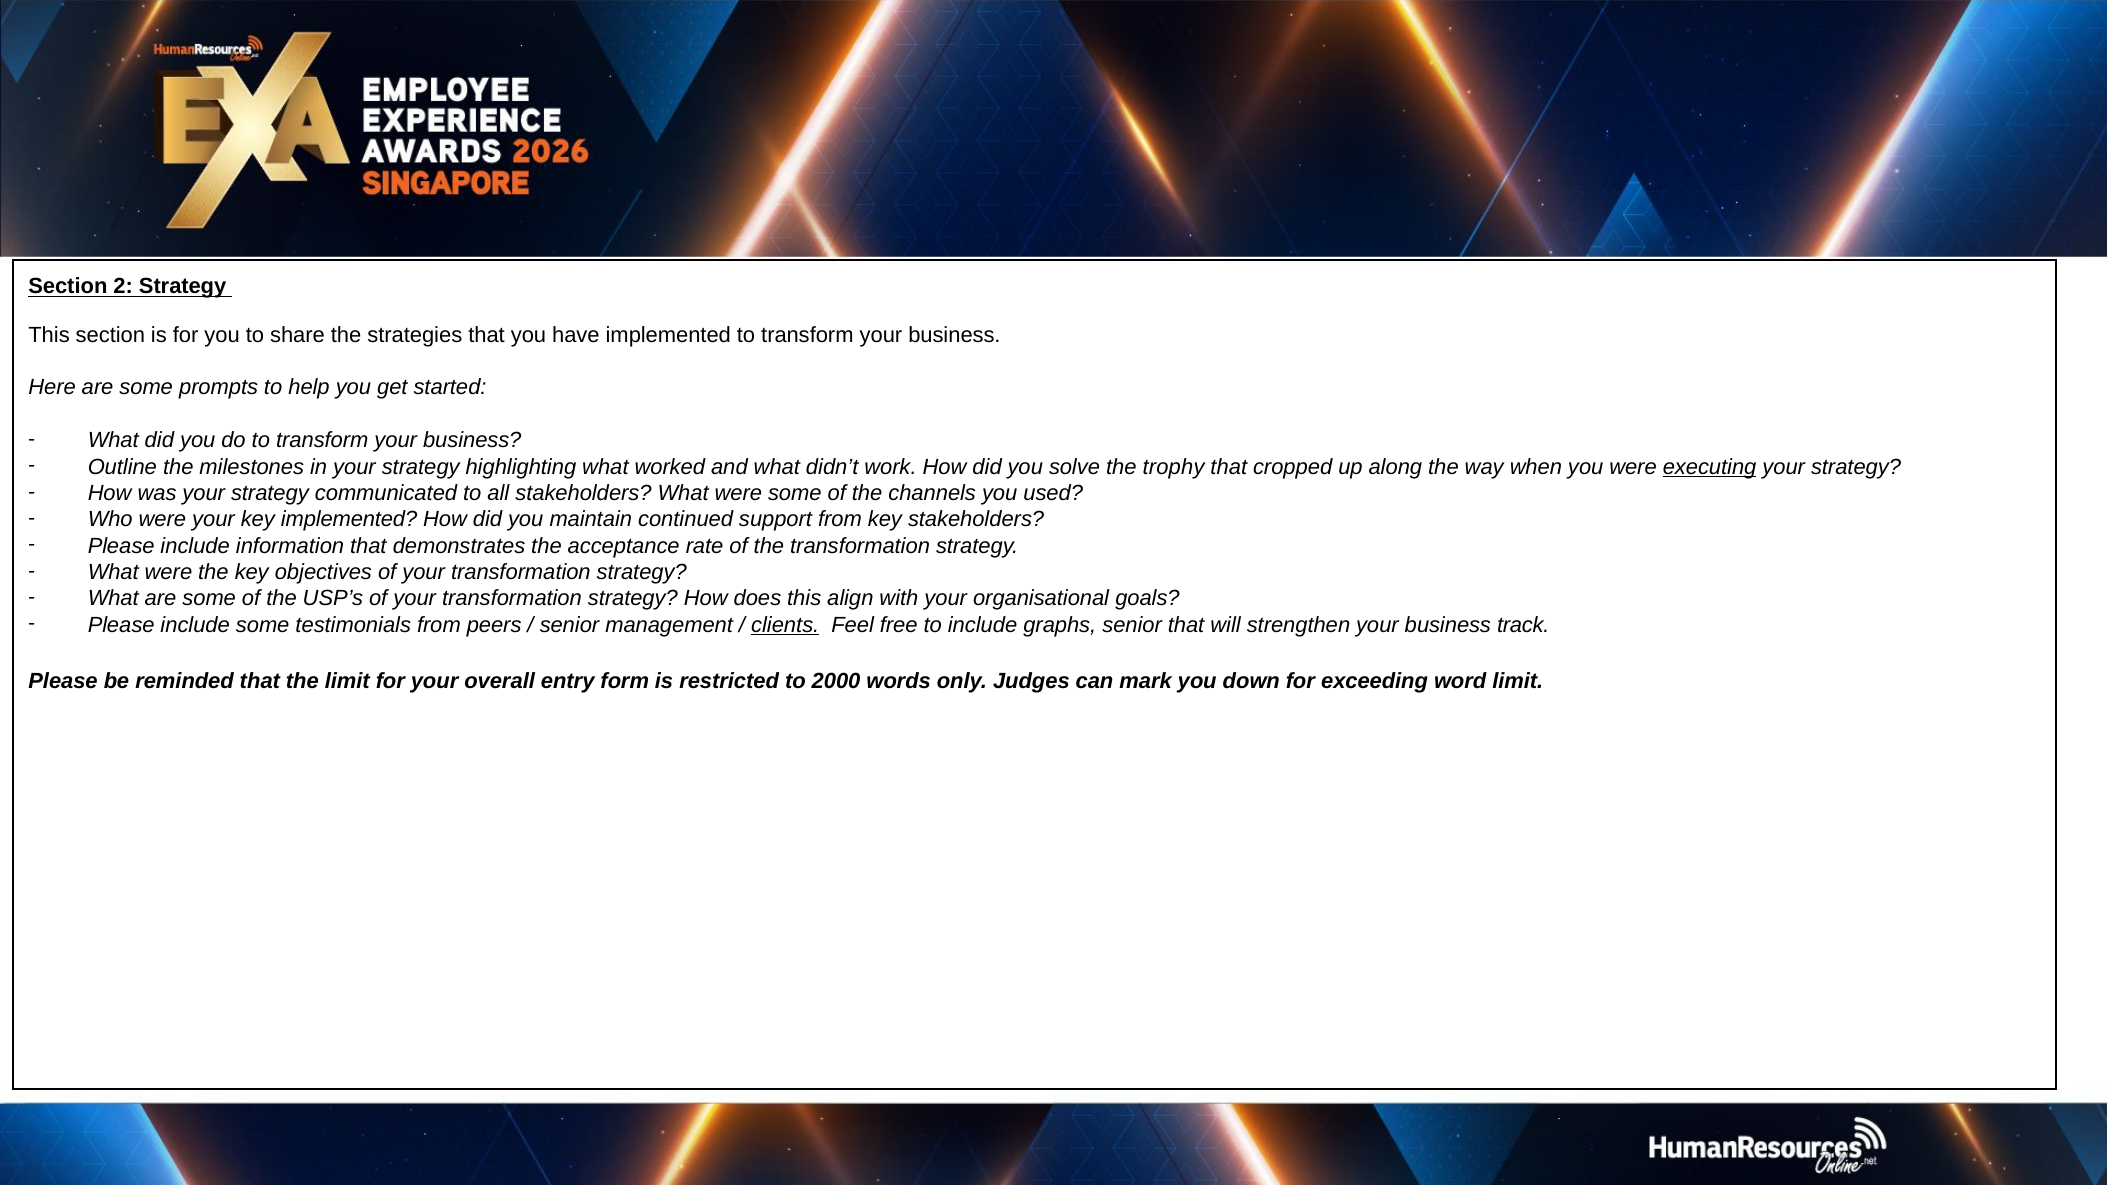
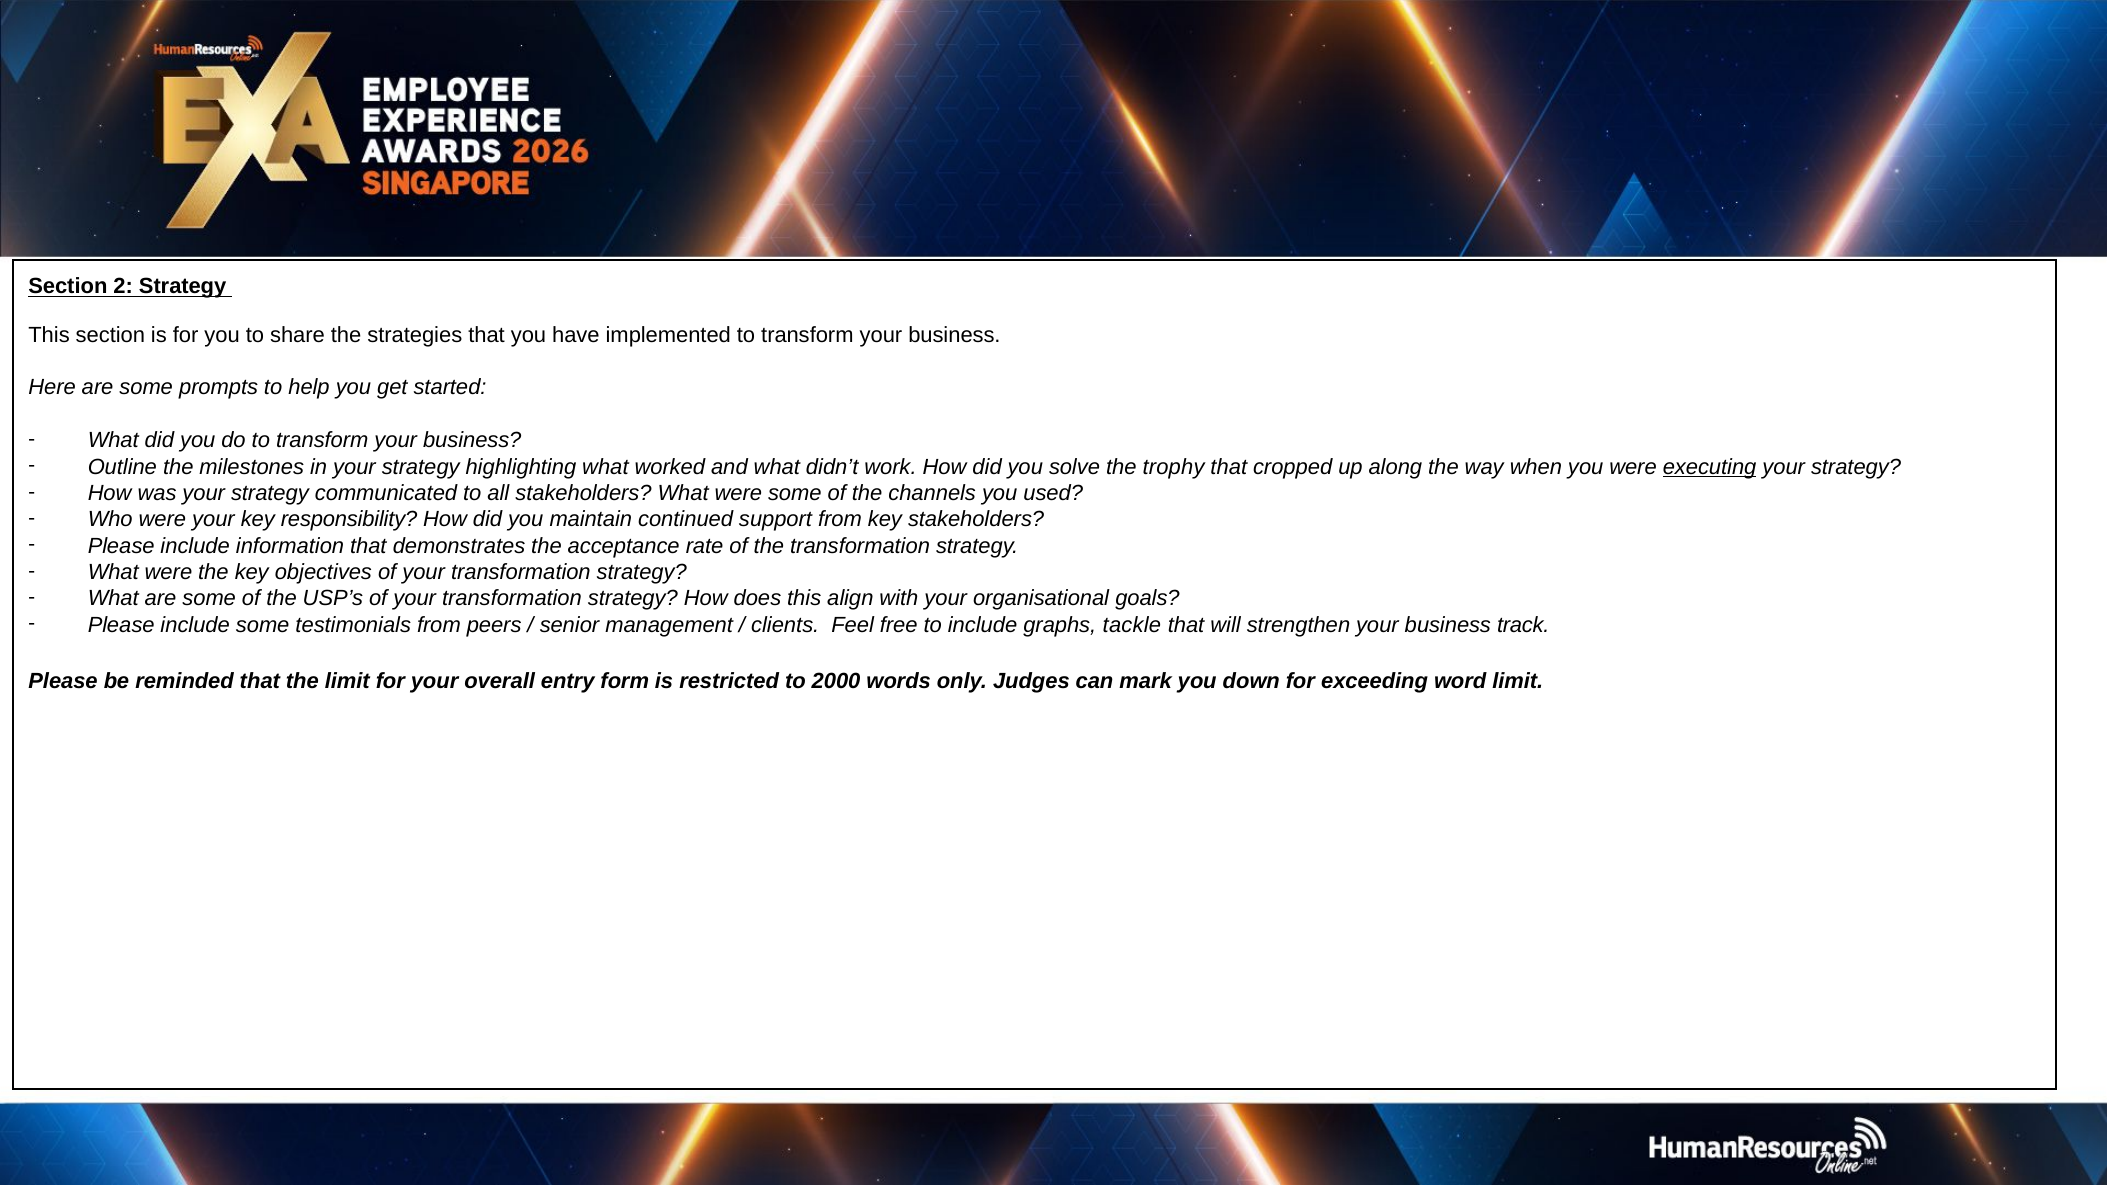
key implemented: implemented -> responsibility
clients underline: present -> none
graphs senior: senior -> tackle
